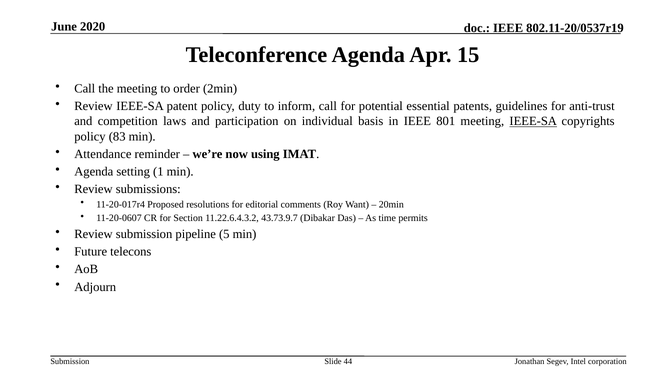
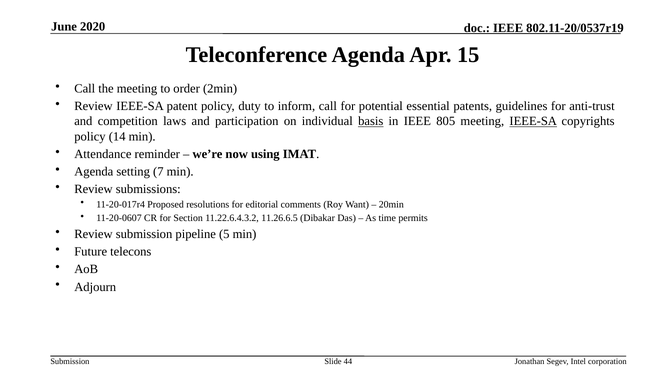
basis underline: none -> present
801: 801 -> 805
83: 83 -> 14
1: 1 -> 7
43.73.9.7: 43.73.9.7 -> 11.26.6.5
